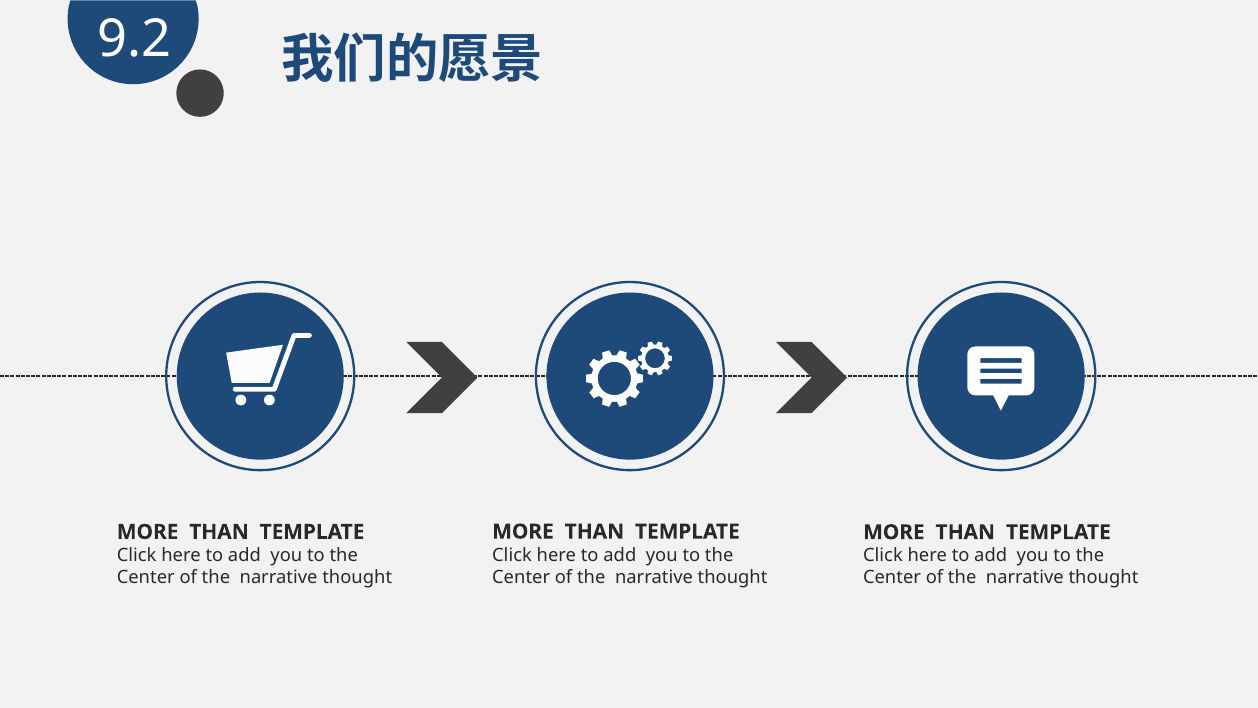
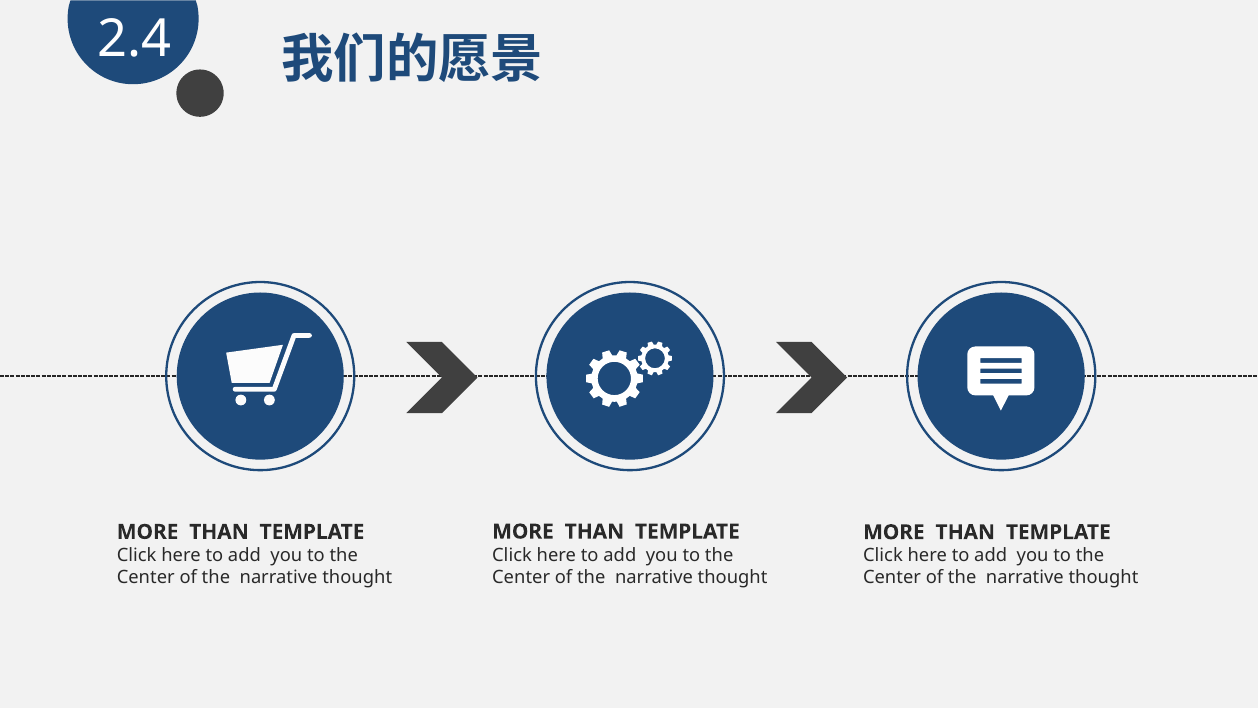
9.2: 9.2 -> 2.4
